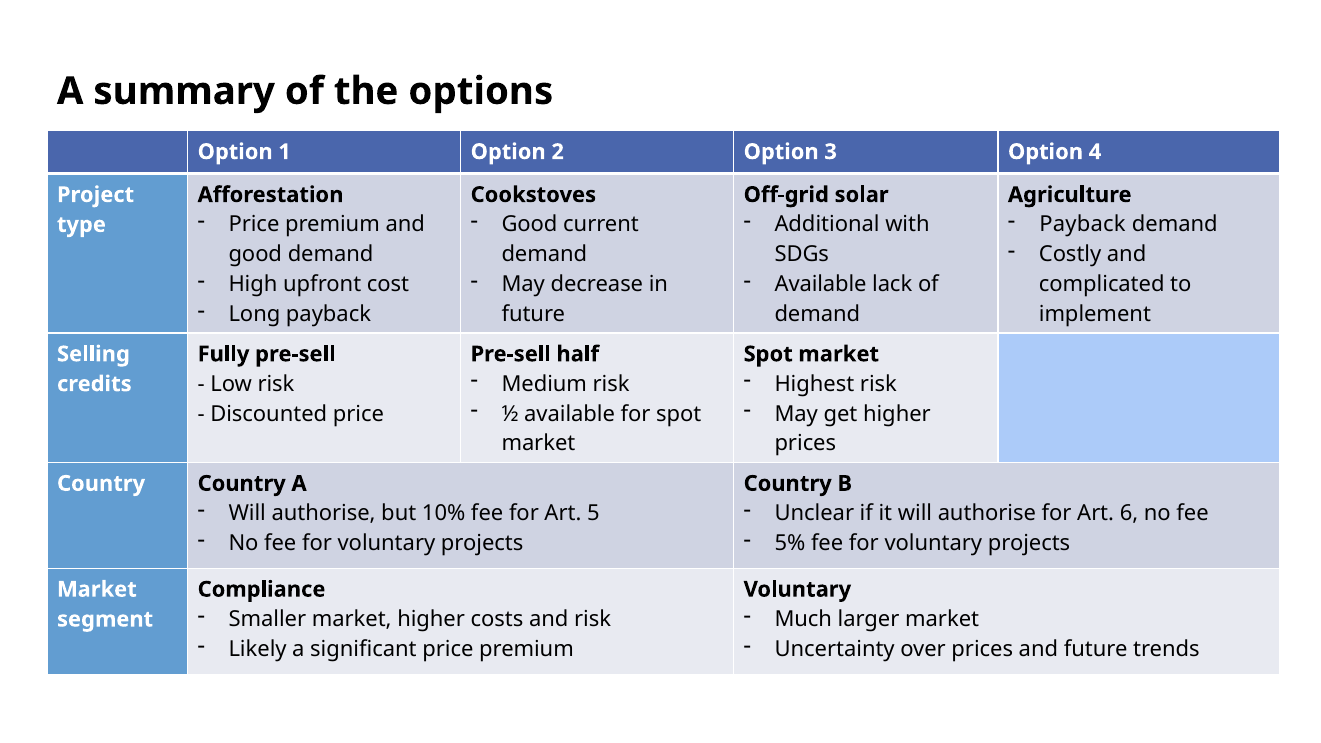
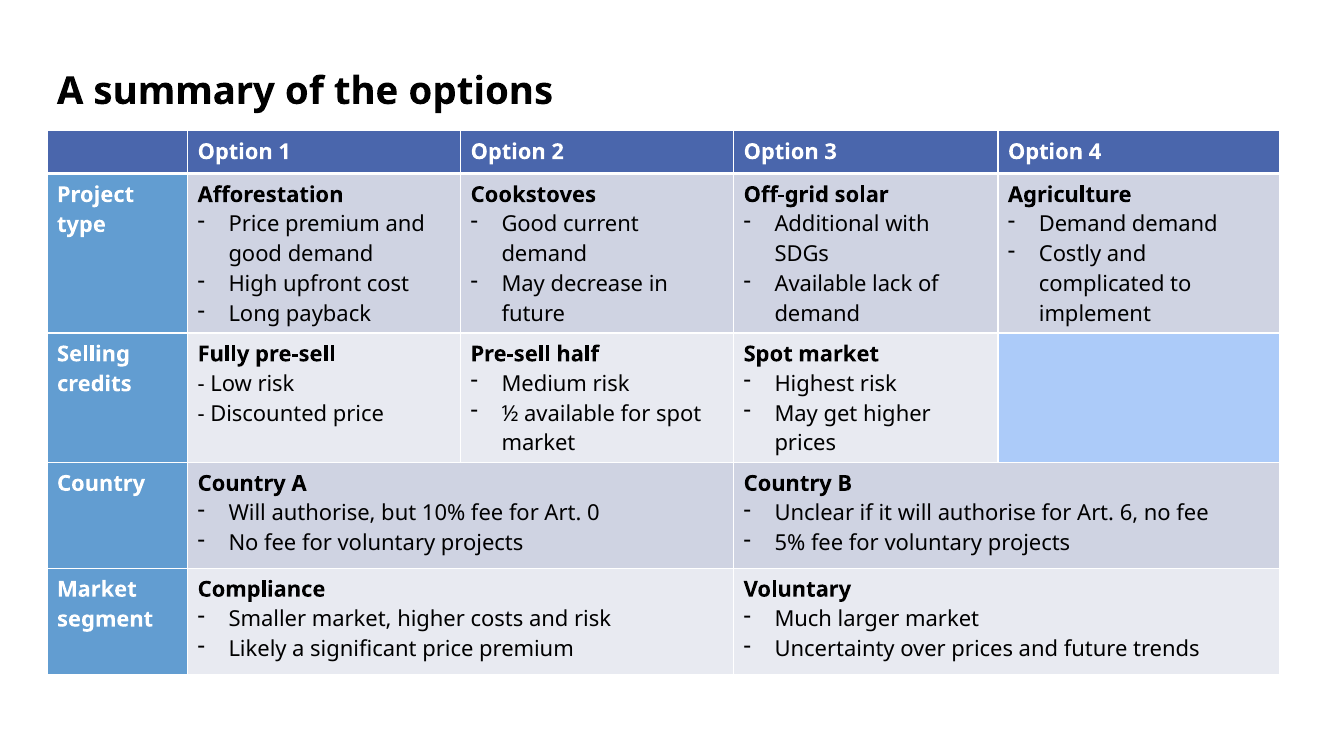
Payback at (1082, 225): Payback -> Demand
5: 5 -> 0
